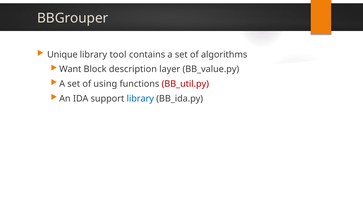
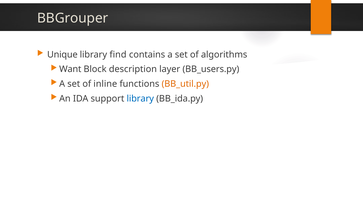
tool: tool -> find
BB_value.py: BB_value.py -> BB_users.py
using: using -> inline
BB_util.py colour: red -> orange
